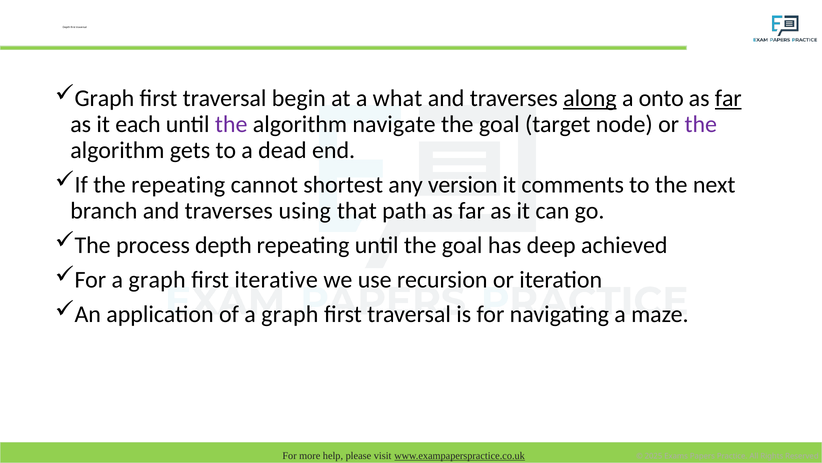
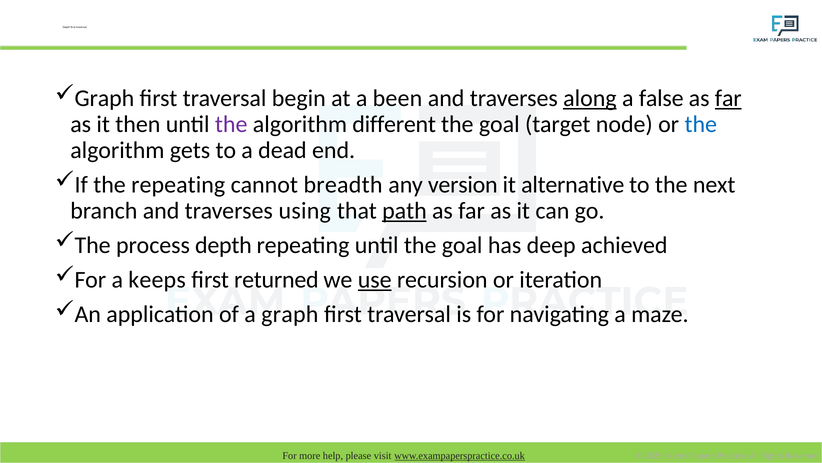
what: what -> been
onto: onto -> false
each: each -> then
navigate: navigate -> different
the at (701, 124) colour: purple -> blue
shortest: shortest -> breadth
comments: comments -> alternative
path underline: none -> present
For a graph: graph -> keeps
iterative: iterative -> returned
use underline: none -> present
